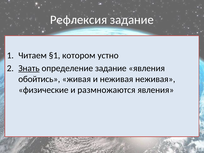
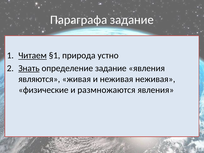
Рефлексия: Рефлексия -> Параграфа
Читаем underline: none -> present
котором: котором -> природа
обойтись: обойтись -> являются
